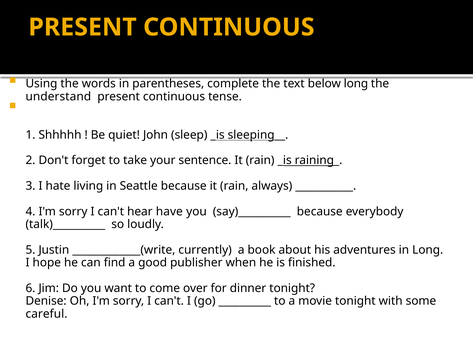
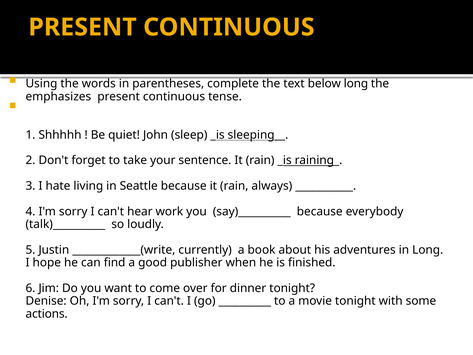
understand: understand -> emphasizes
have: have -> work
careful: careful -> actions
